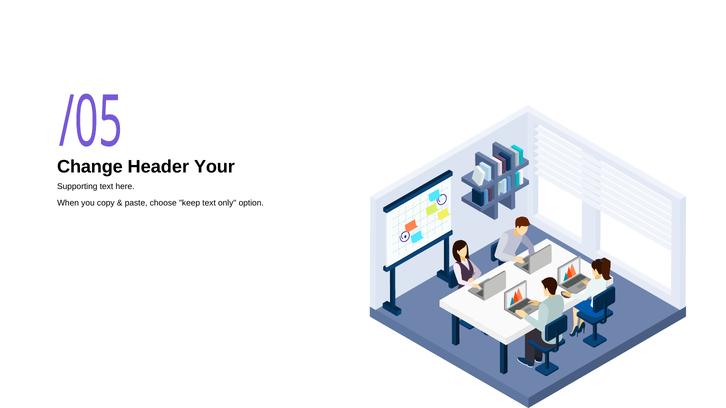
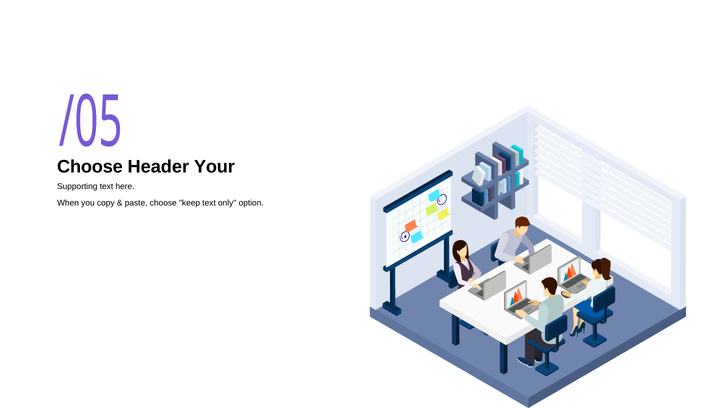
Change at (90, 167): Change -> Choose
